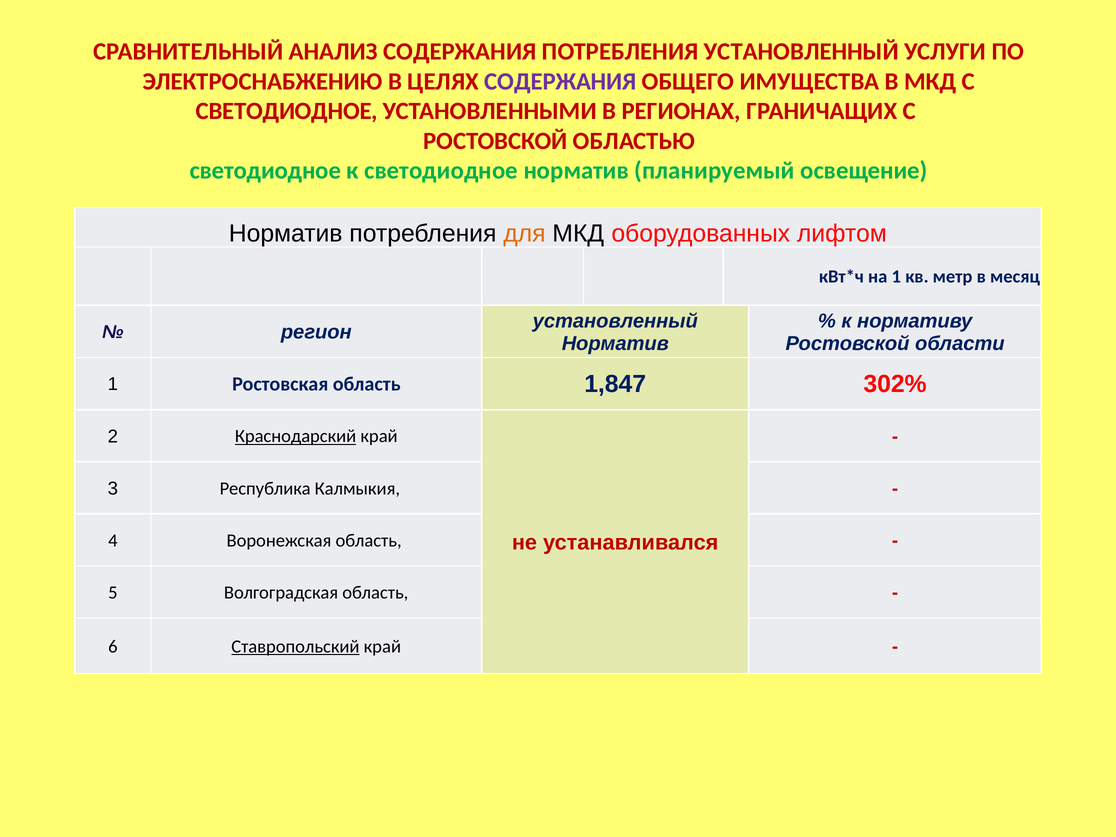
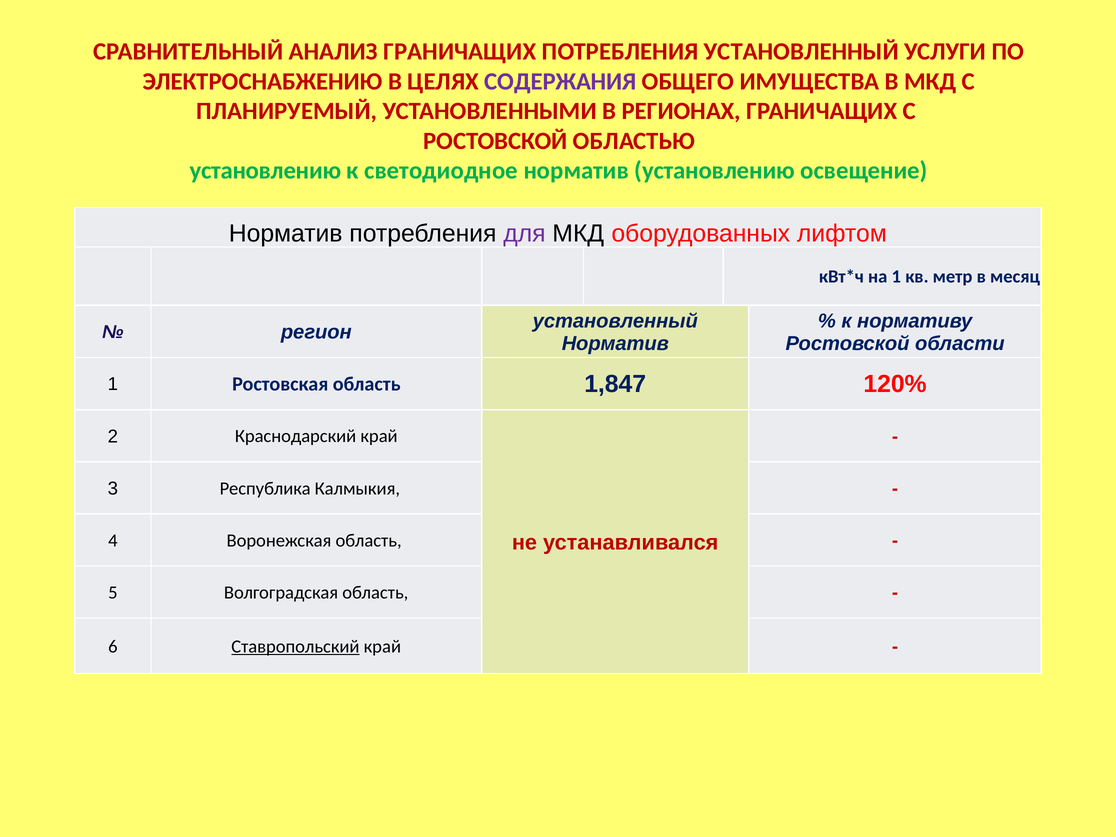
АНАЛИЗ СОДЕРЖАНИЯ: СОДЕРЖАНИЯ -> ГРАНИЧАЩИХ
СВЕТОДИОДНОЕ at (287, 111): СВЕТОДИОДНОЕ -> ПЛАНИРУЕМЫЙ
светодиодное at (265, 171): светодиодное -> установлению
норматив планируемый: планируемый -> установлению
для colour: orange -> purple
302%: 302% -> 120%
Краснодарский underline: present -> none
